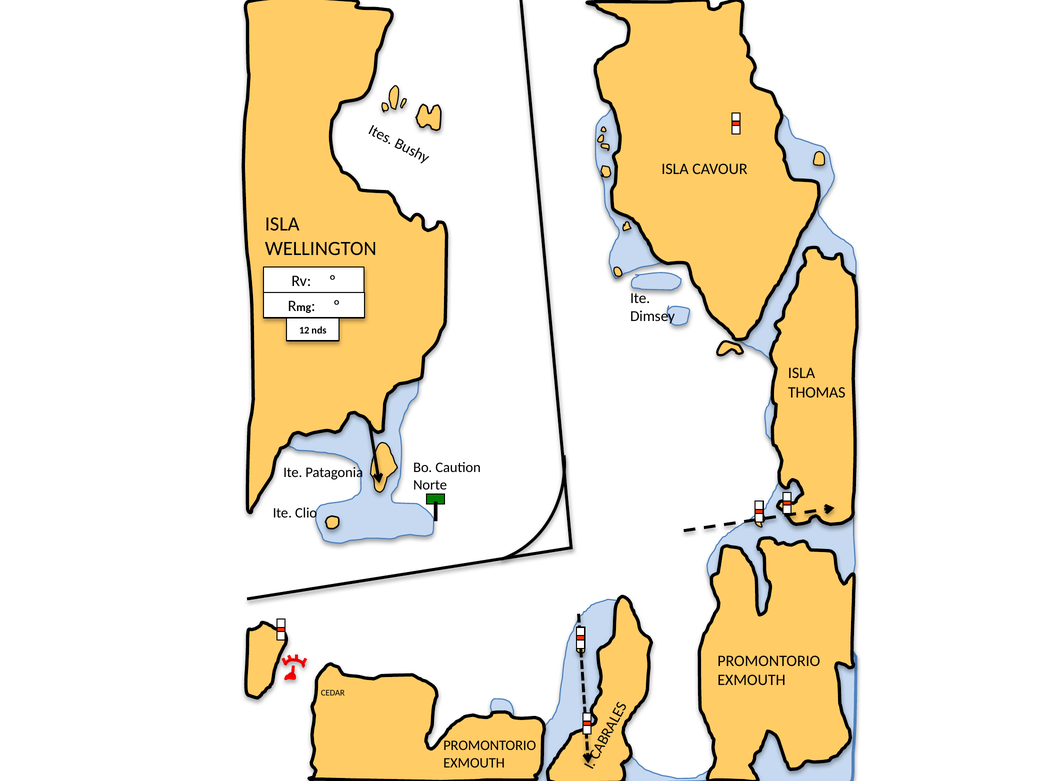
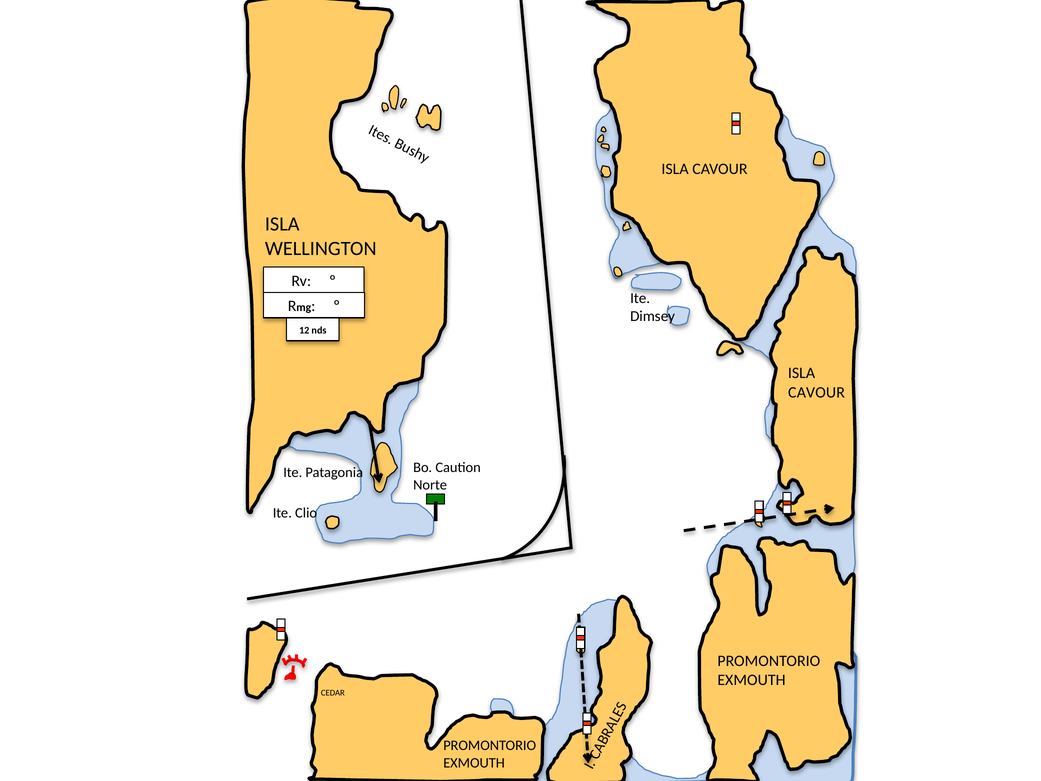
THOMAS at (817, 392): THOMAS -> CAVOUR
